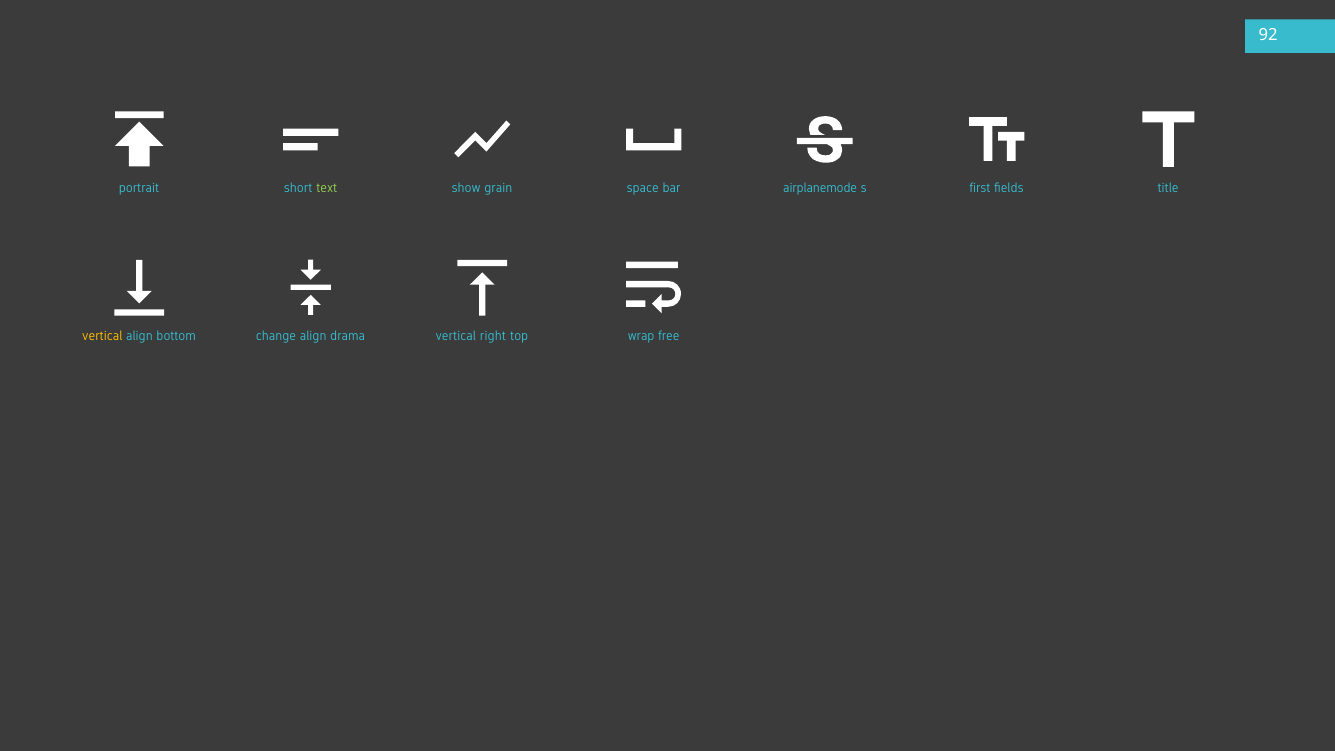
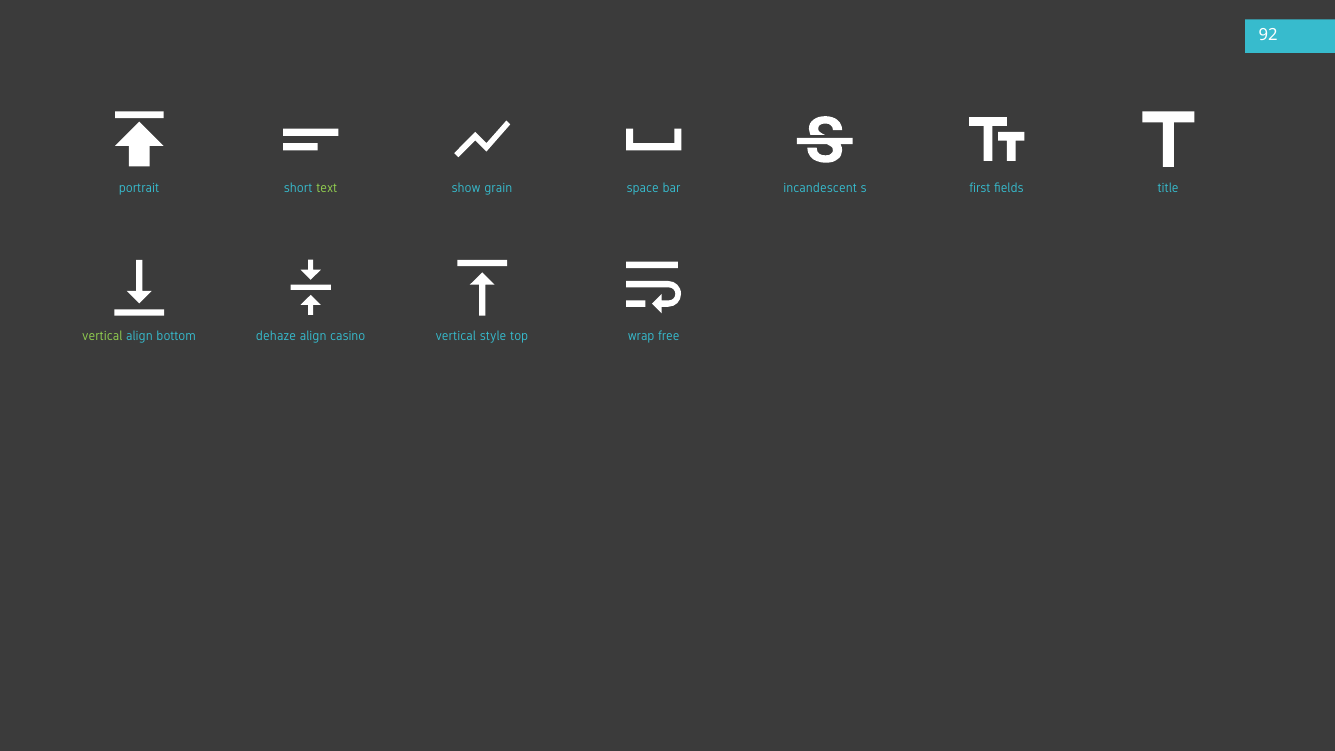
airplanemode: airplanemode -> incandescent
vertical at (102, 336) colour: yellow -> light green
change: change -> dehaze
drama: drama -> casino
right: right -> style
